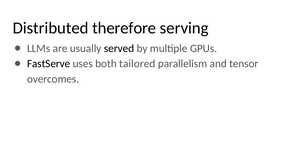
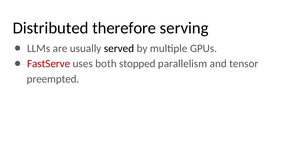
FastServe colour: black -> red
tailored: tailored -> stopped
overcomes: overcomes -> preempted
